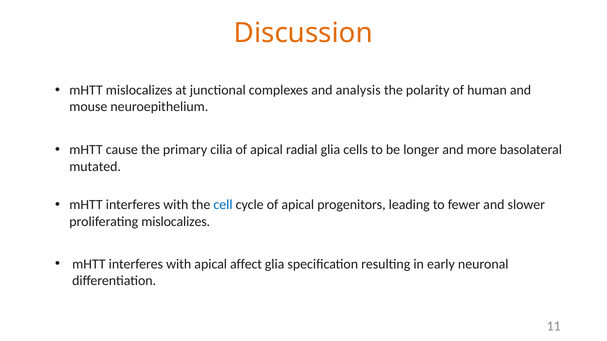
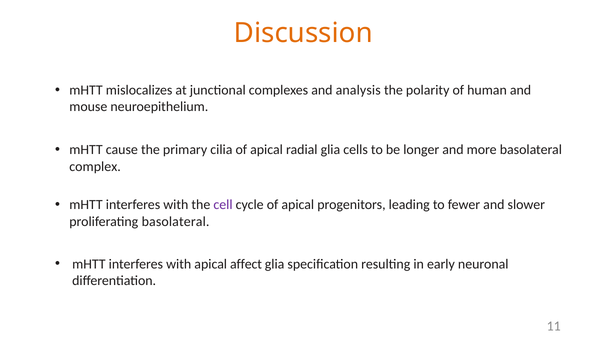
mutated: mutated -> complex
cell colour: blue -> purple
proliferating mislocalizes: mislocalizes -> basolateral
